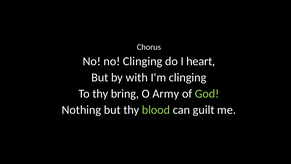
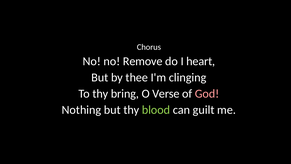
no Clinging: Clinging -> Remove
with: with -> thee
Army: Army -> Verse
God colour: light green -> pink
